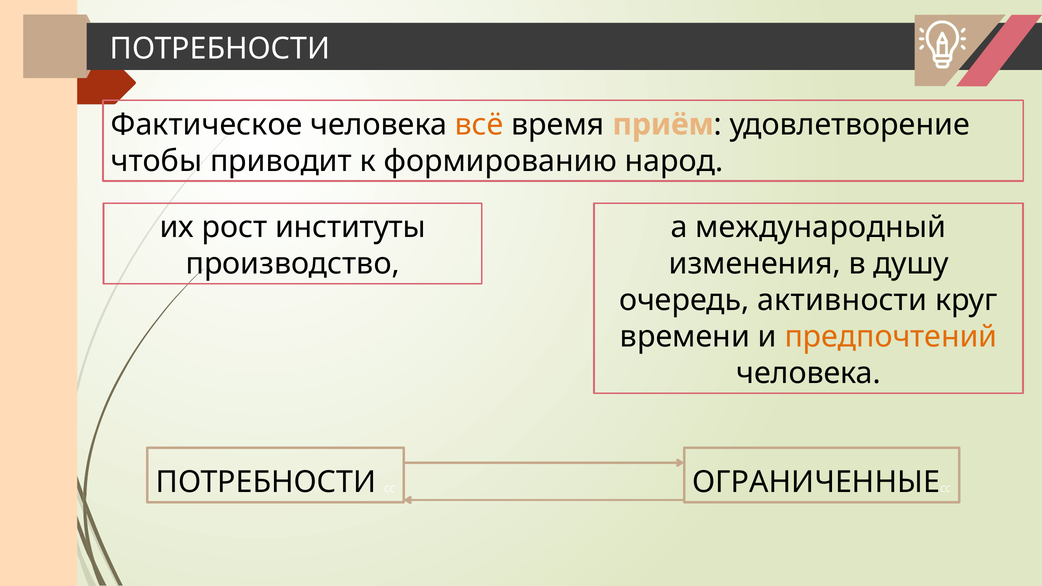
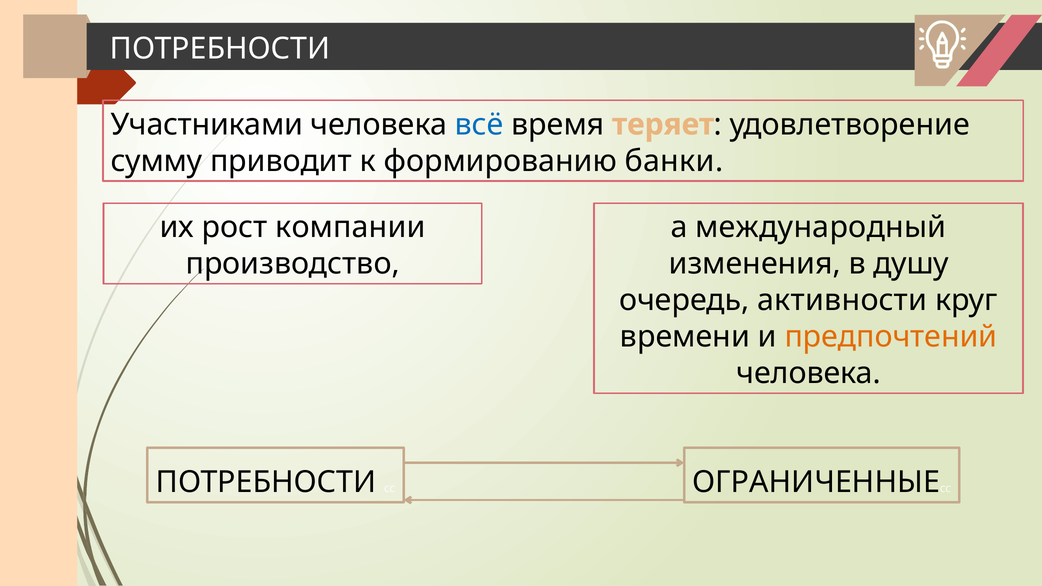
Фактическое: Фактическое -> Участниками
всё colour: orange -> blue
приём: приём -> теряет
чтобы: чтобы -> сумму
народ: народ -> банки
институты: институты -> компании
